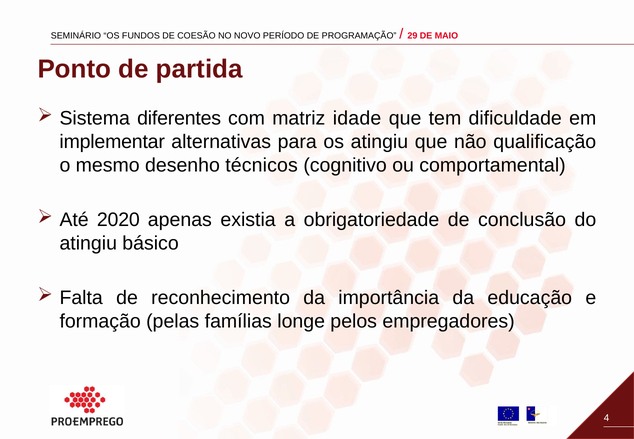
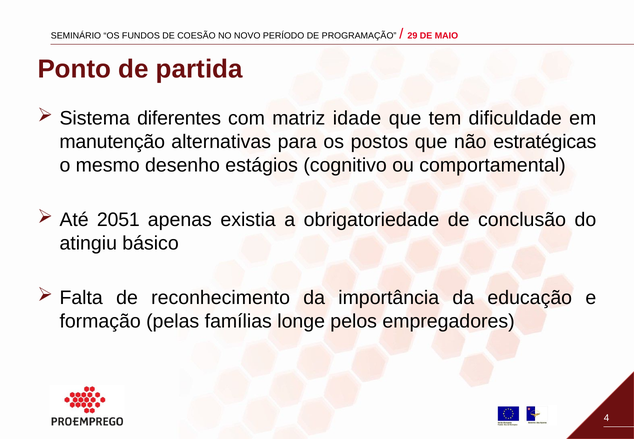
implementar: implementar -> manutenção
os atingiu: atingiu -> postos
qualificação: qualificação -> estratégicas
técnicos: técnicos -> estágios
2020: 2020 -> 2051
